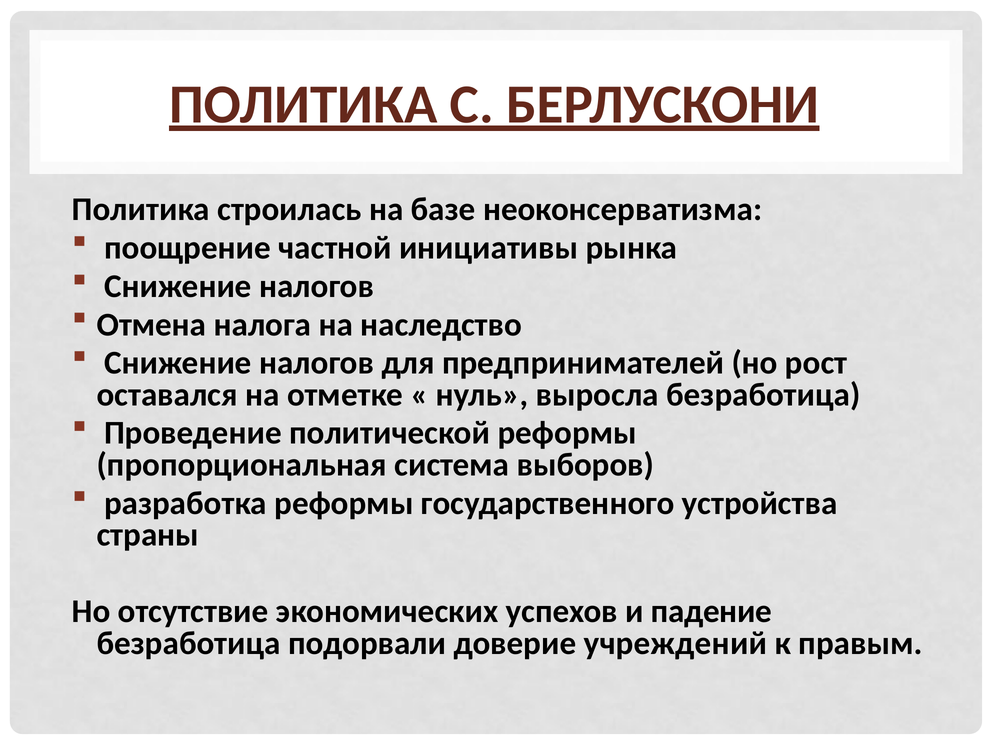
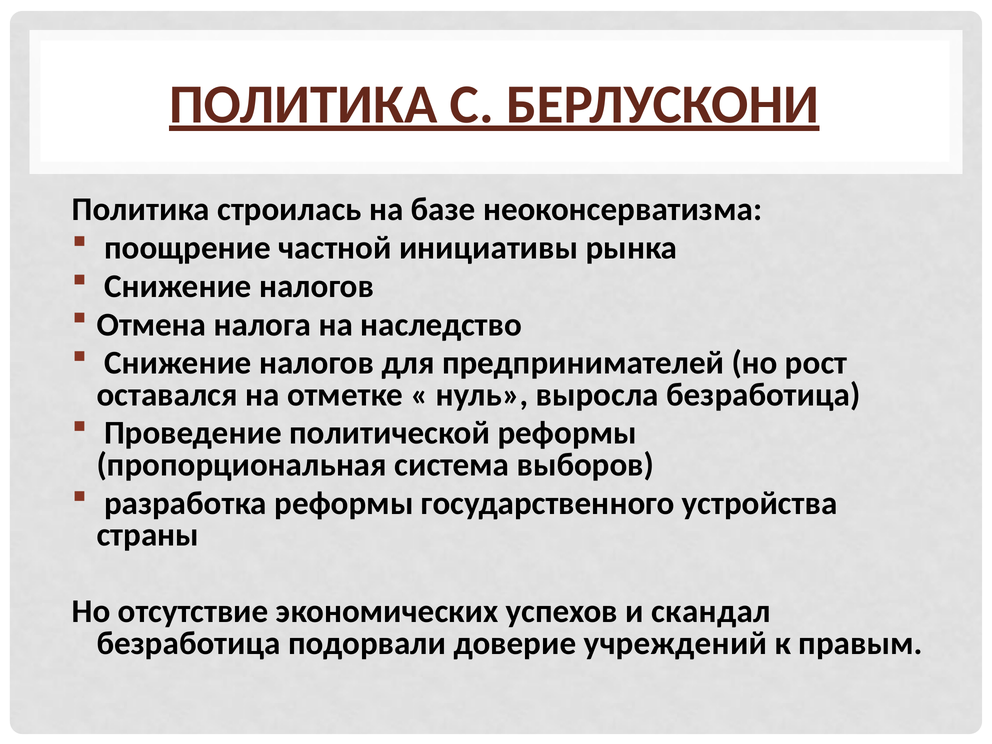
падение: падение -> скандал
